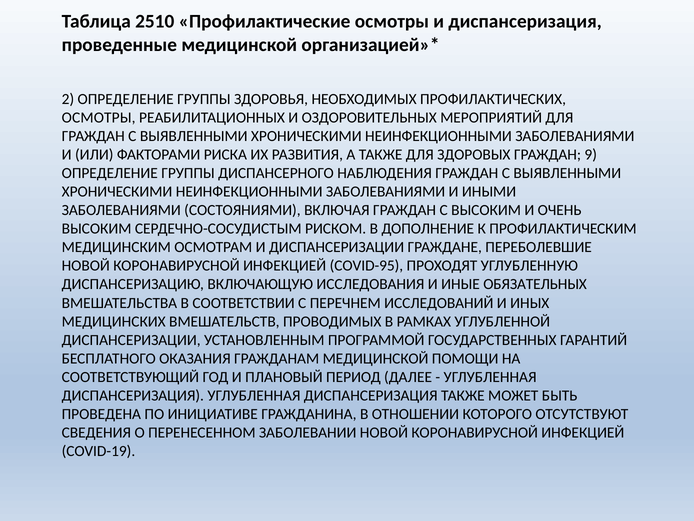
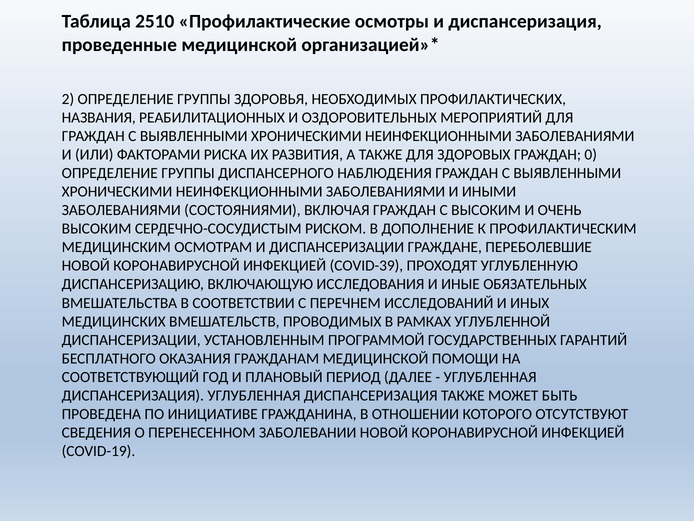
ОСМОТРЫ at (99, 118): ОСМОТРЫ -> НАЗВАНИЯ
9: 9 -> 0
COVID-95: COVID-95 -> COVID-39
